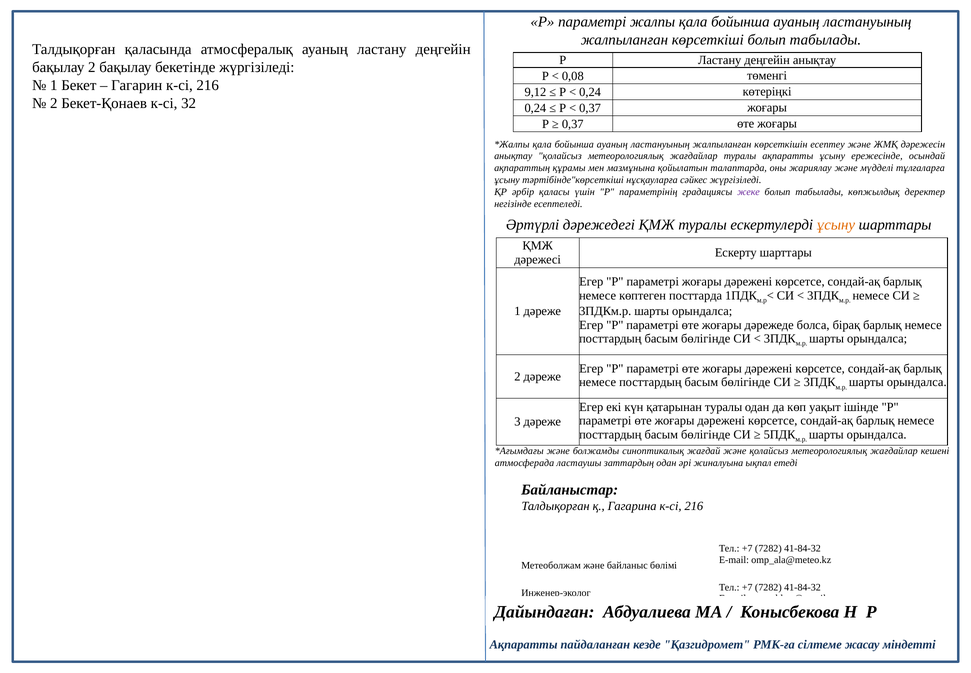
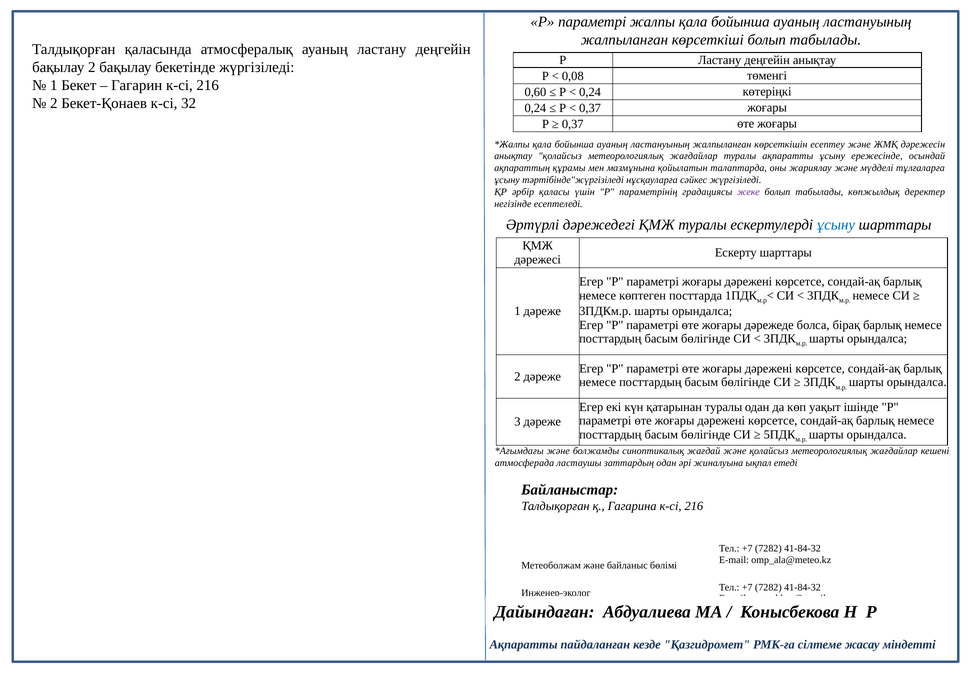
9,12: 9,12 -> 0,60
тәртібінде"көрсеткіші: тәртібінде"көрсеткіші -> тәртібінде"жүргізіледі
ұсыну at (836, 225) colour: orange -> blue
